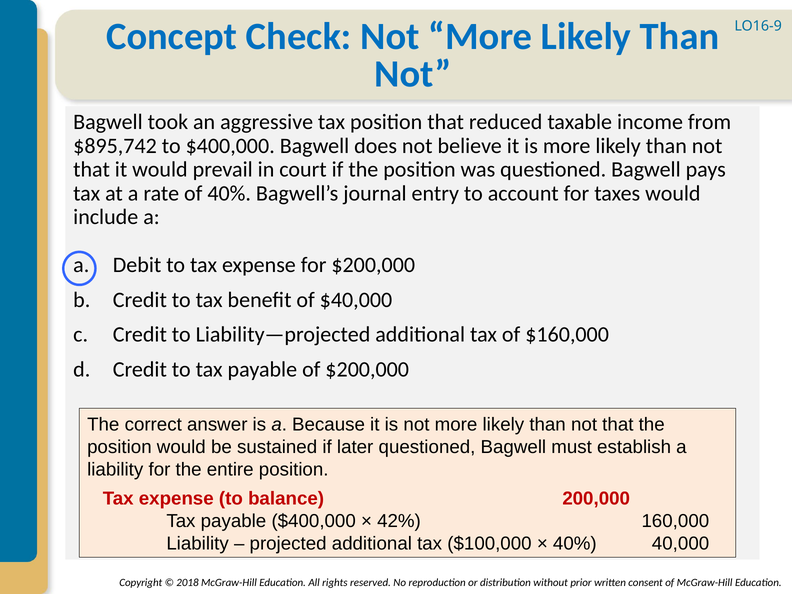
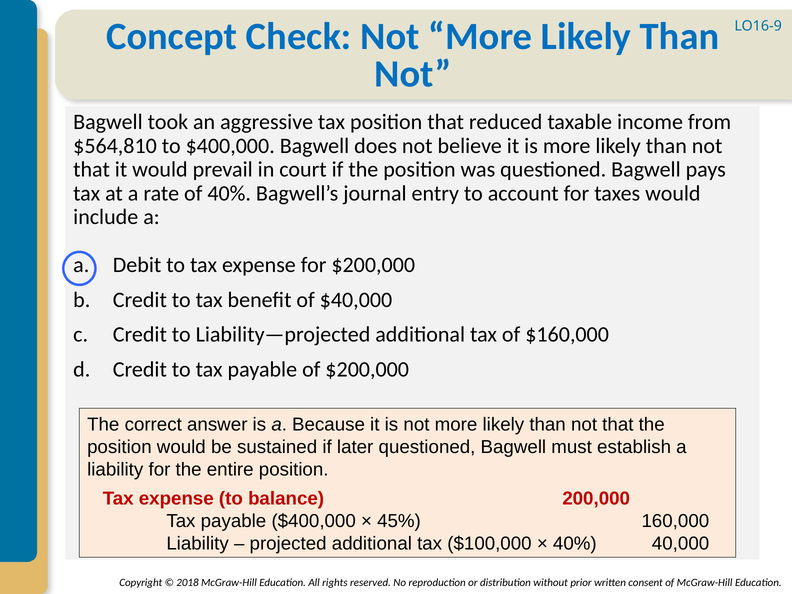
$895,742: $895,742 -> $564,810
42%: 42% -> 45%
